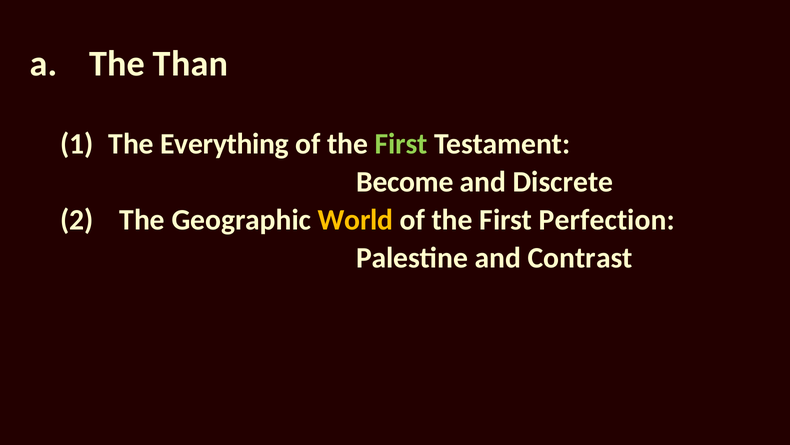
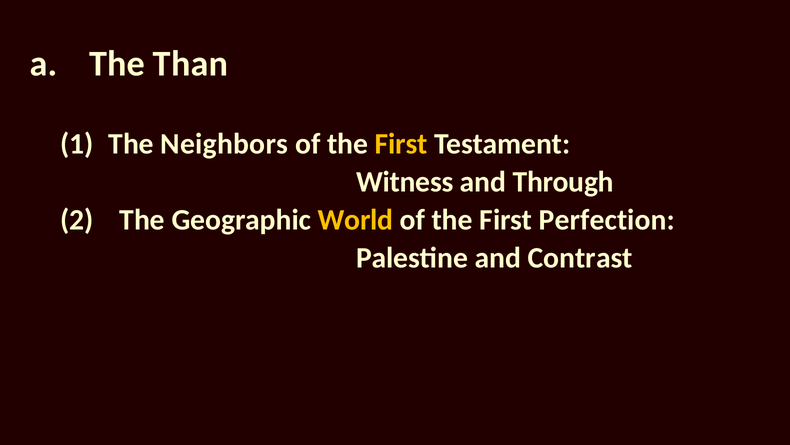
Everything: Everything -> Neighbors
First at (401, 144) colour: light green -> yellow
Become: Become -> Witness
Discrete: Discrete -> Through
